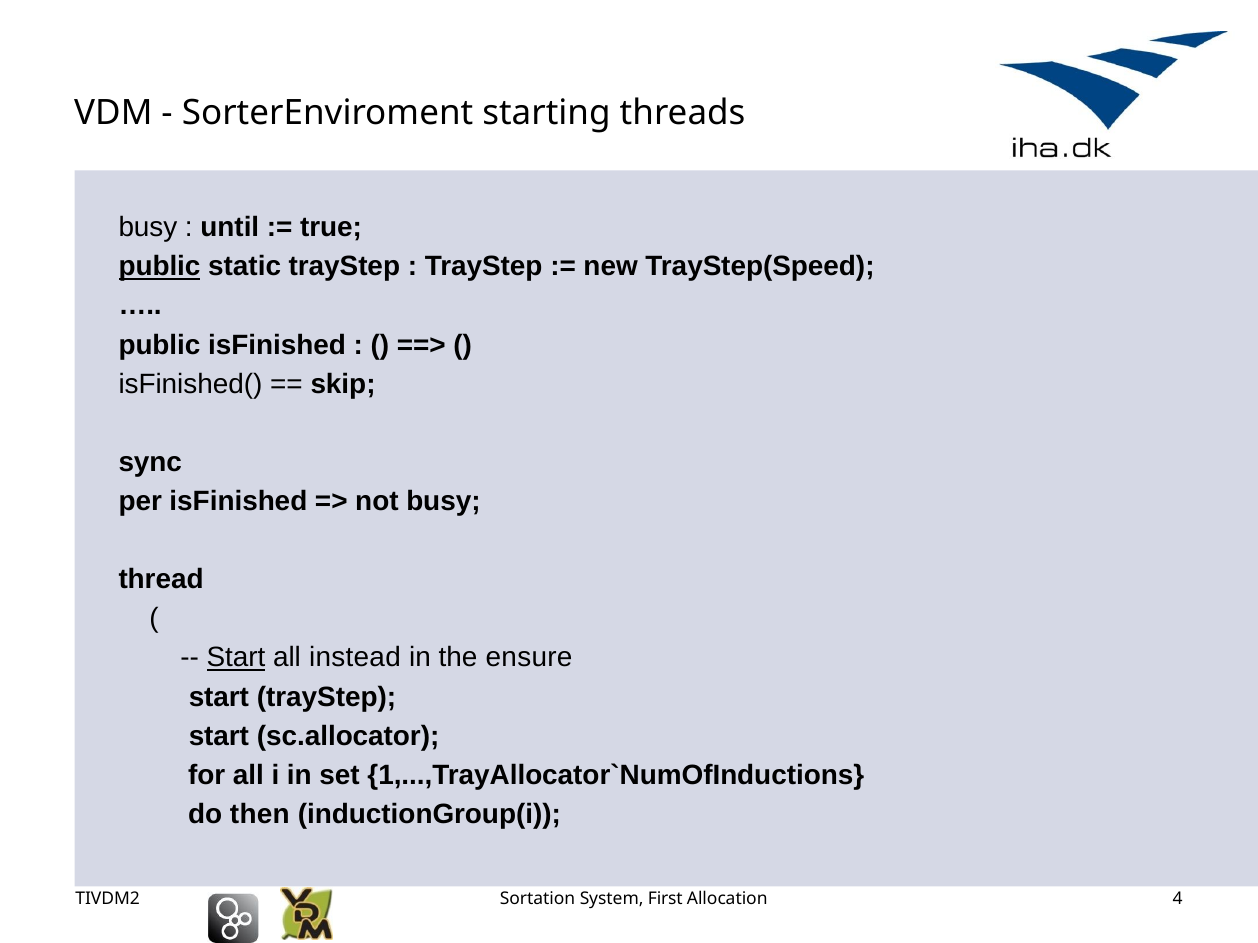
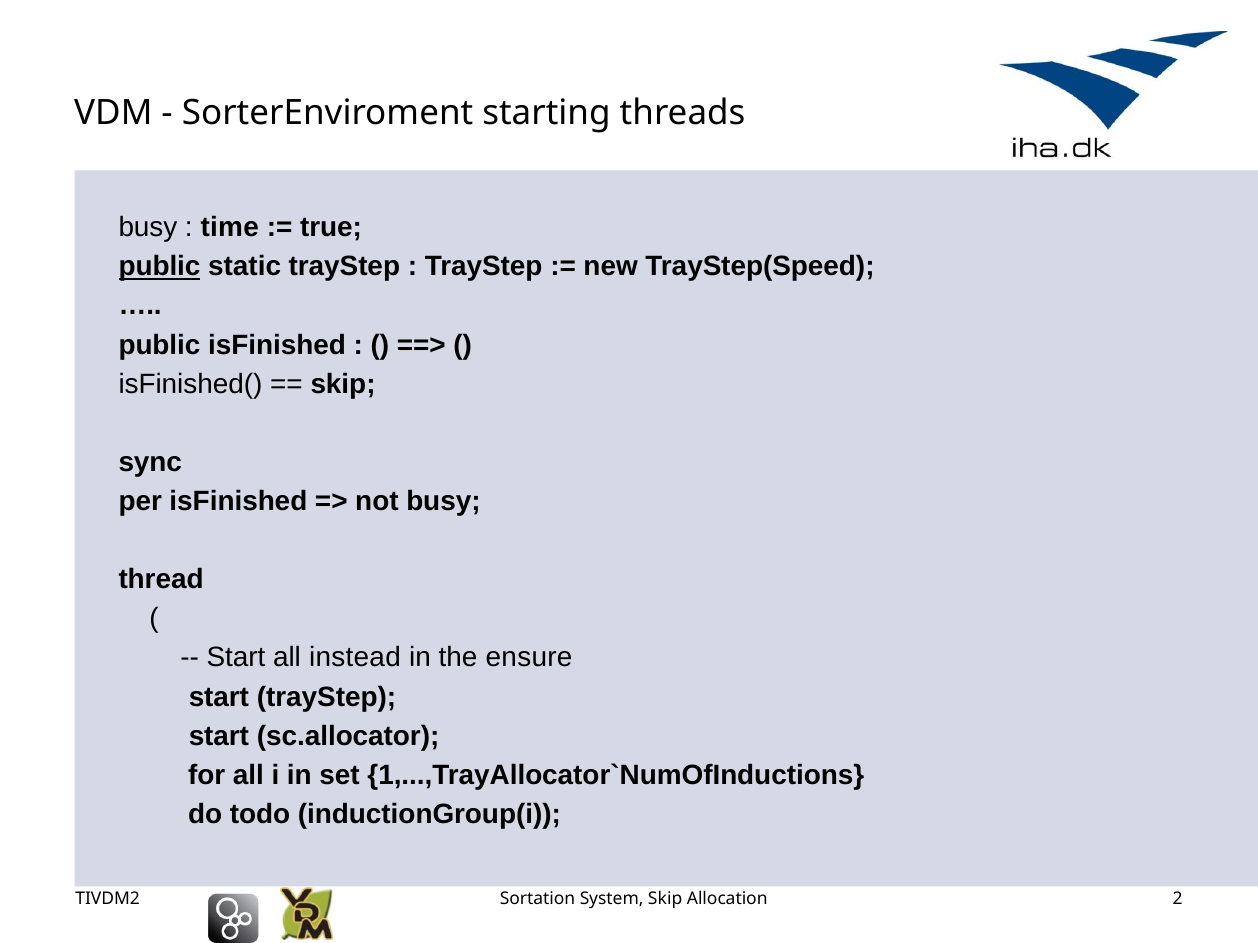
until: until -> time
Start at (236, 658) underline: present -> none
then: then -> todo
System First: First -> Skip
4: 4 -> 2
